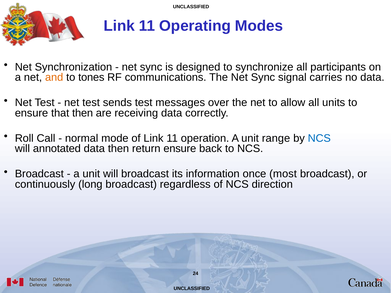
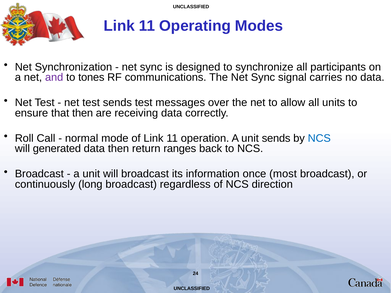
and colour: orange -> purple
unit range: range -> sends
annotated: annotated -> generated
return ensure: ensure -> ranges
